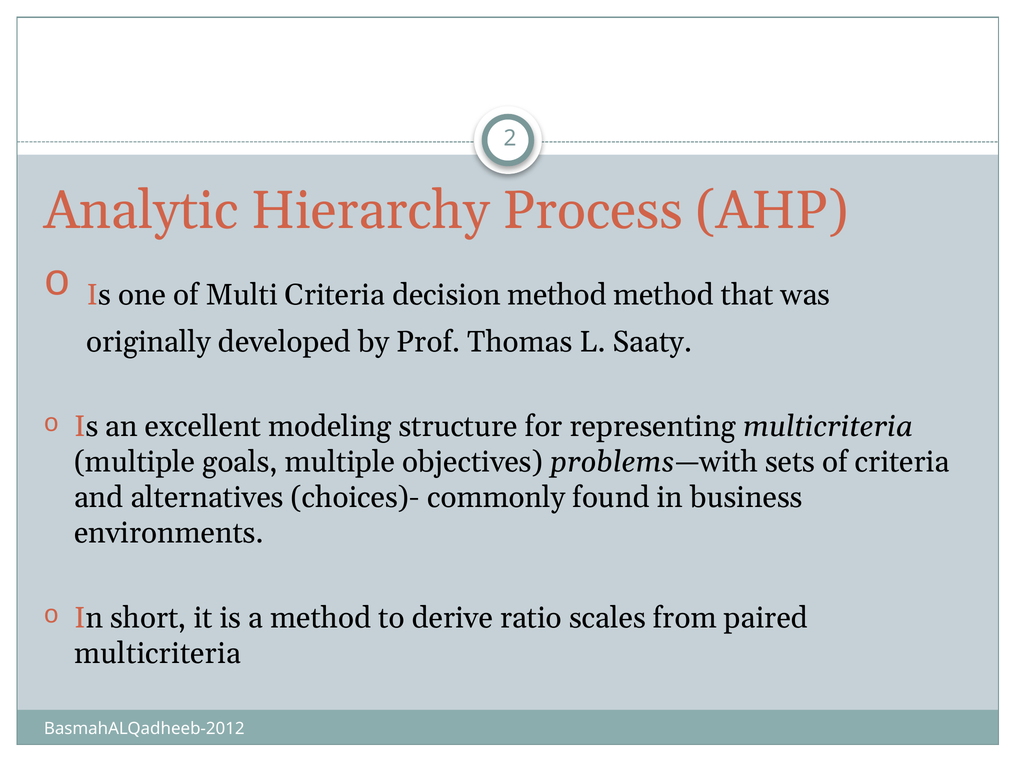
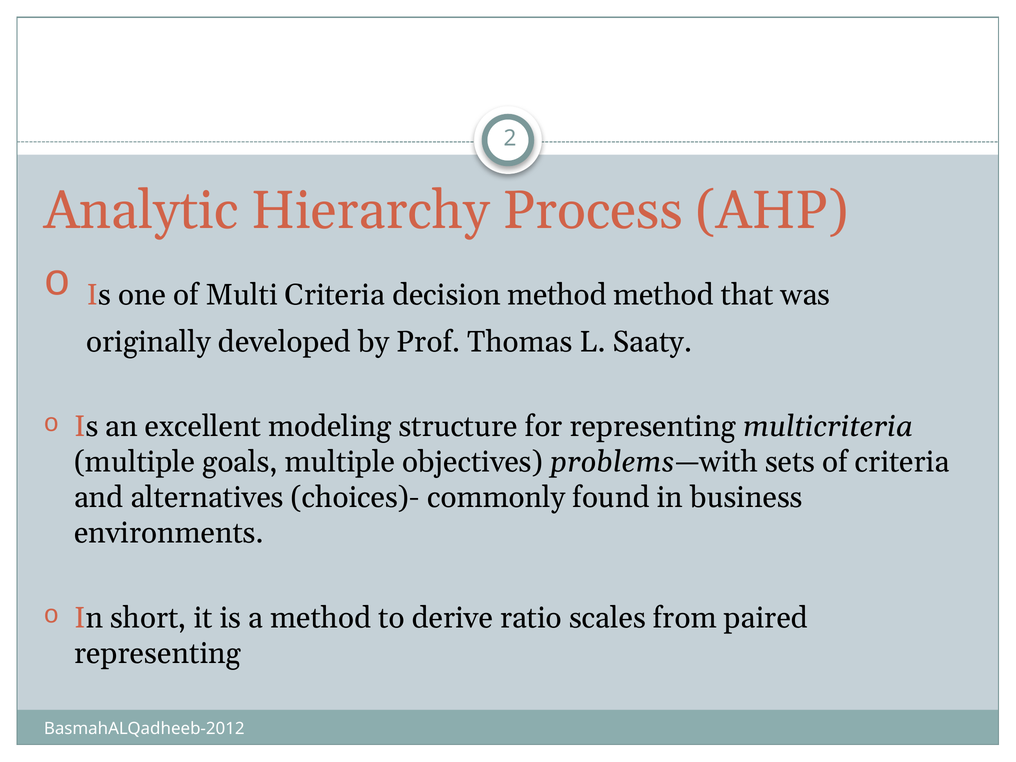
multicriteria at (158, 653): multicriteria -> representing
